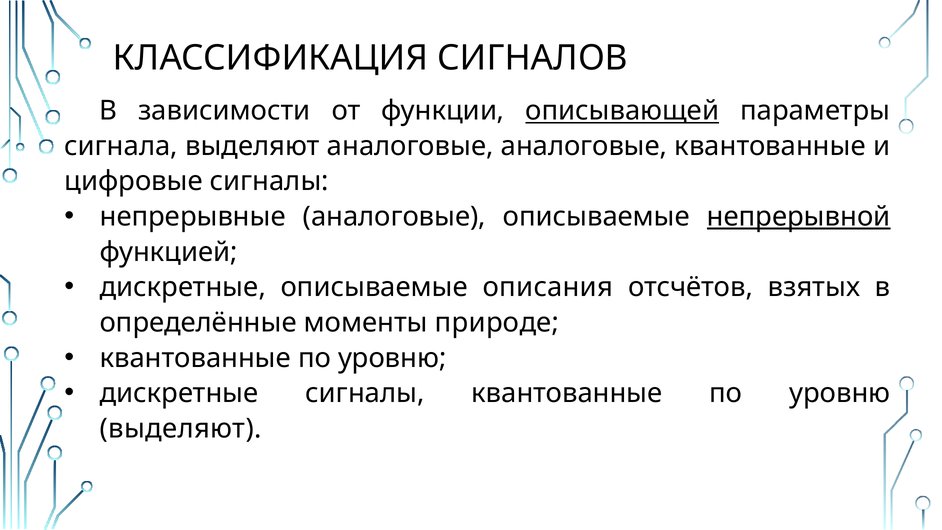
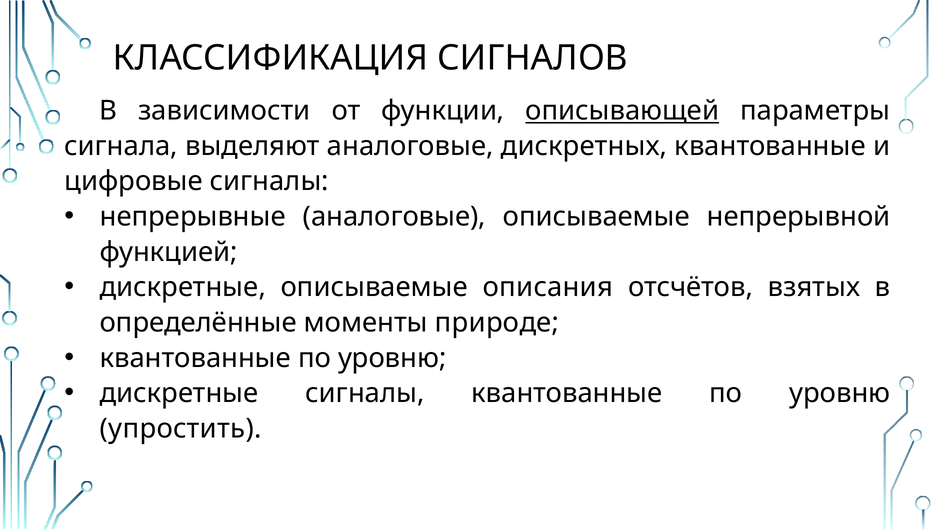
аналоговые аналоговые: аналоговые -> дискретных
непрерывной underline: present -> none
выделяют at (181, 428): выделяют -> упростить
